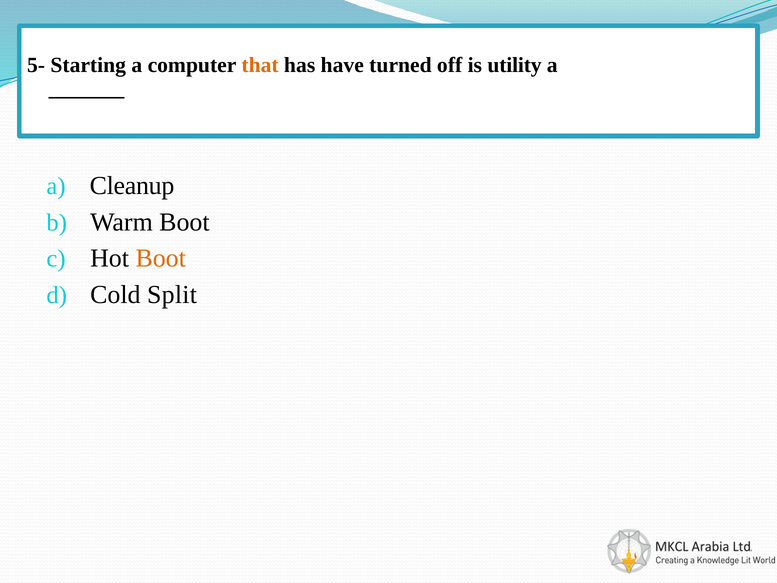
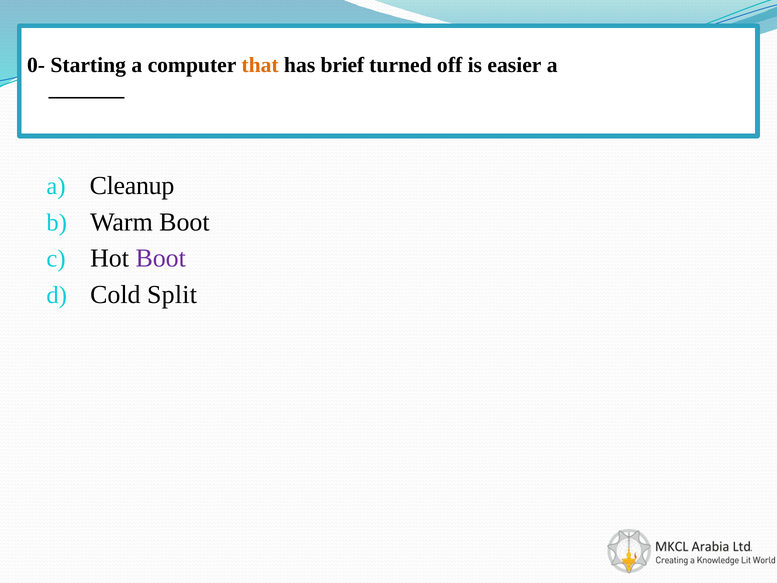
5-: 5- -> 0-
have: have -> brief
utility: utility -> easier
Boot at (161, 258) colour: orange -> purple
